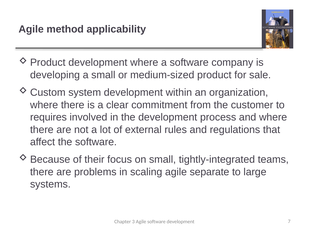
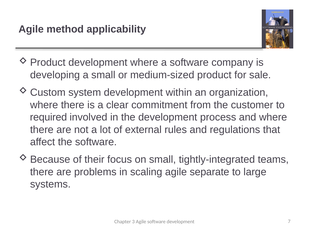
requires: requires -> required
